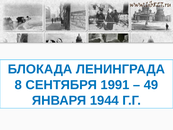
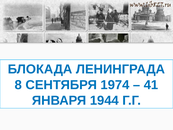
1991: 1991 -> 1974
49: 49 -> 41
